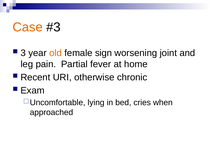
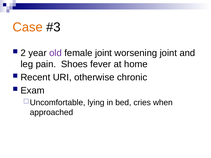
3: 3 -> 2
old colour: orange -> purple
female sign: sign -> joint
Partial: Partial -> Shoes
